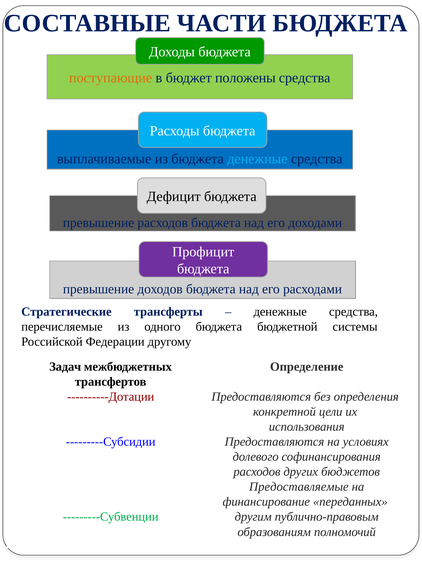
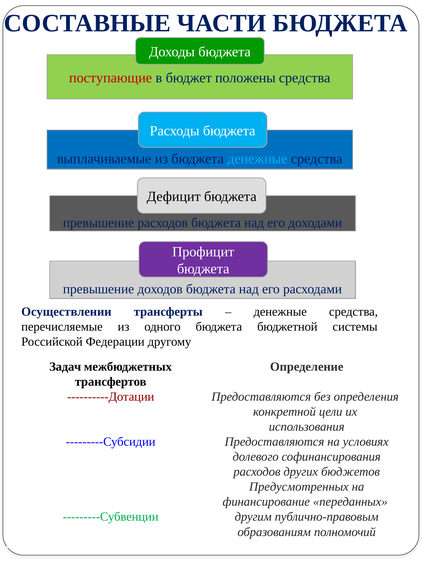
поступающие colour: orange -> red
Стратегические: Стратегические -> Осуществлении
Предоставляемые: Предоставляемые -> Предусмотренных
